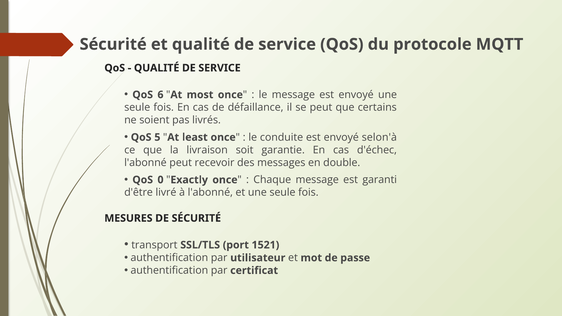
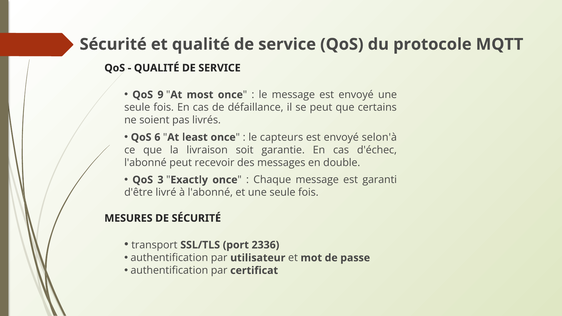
6: 6 -> 9
5: 5 -> 6
conduite: conduite -> capteurs
0: 0 -> 3
1521: 1521 -> 2336
